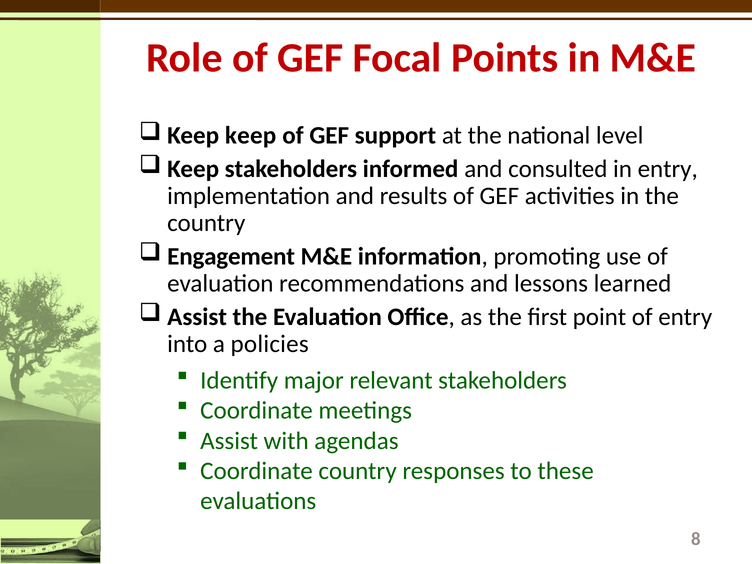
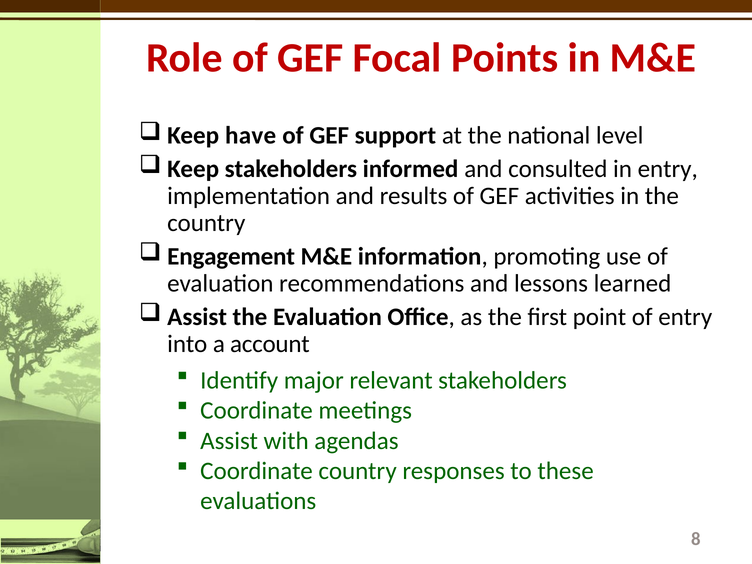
Keep keep: keep -> have
policies: policies -> account
